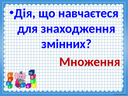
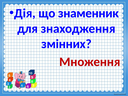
навчаєтеся: навчаєтеся -> знаменник
